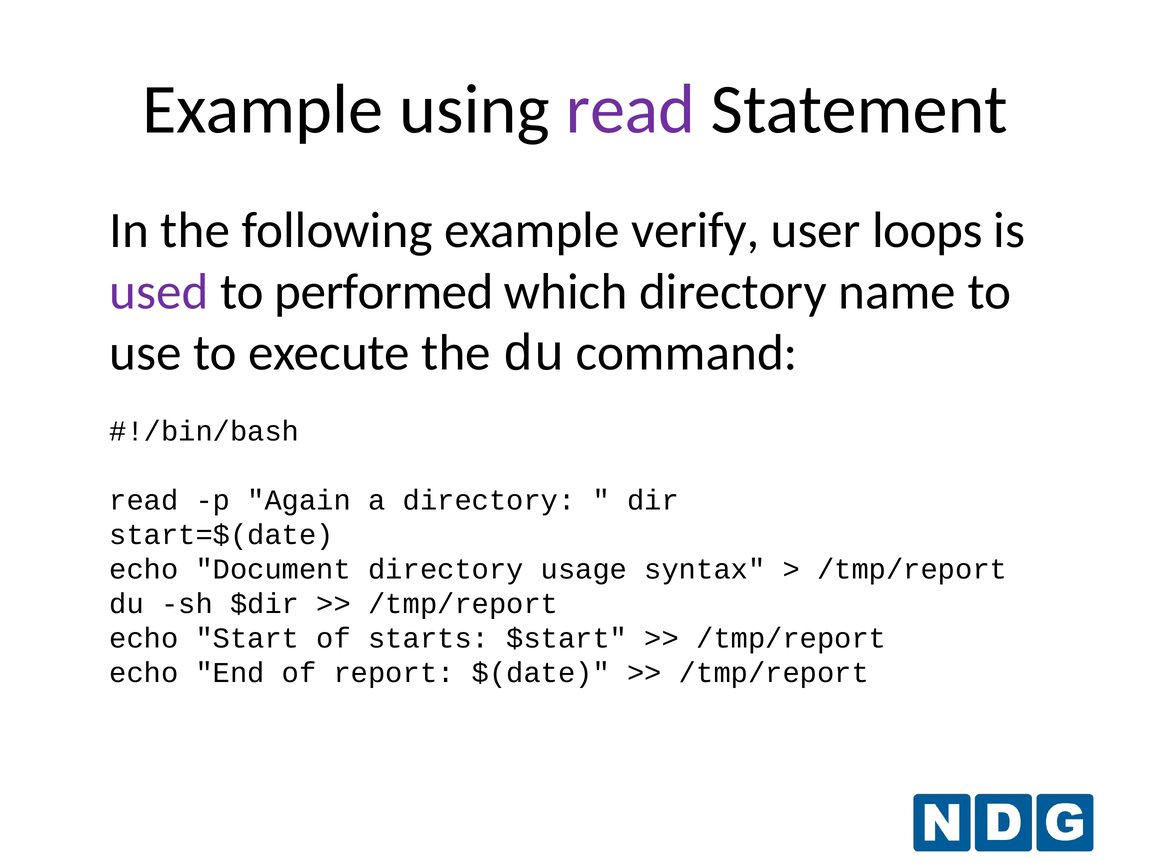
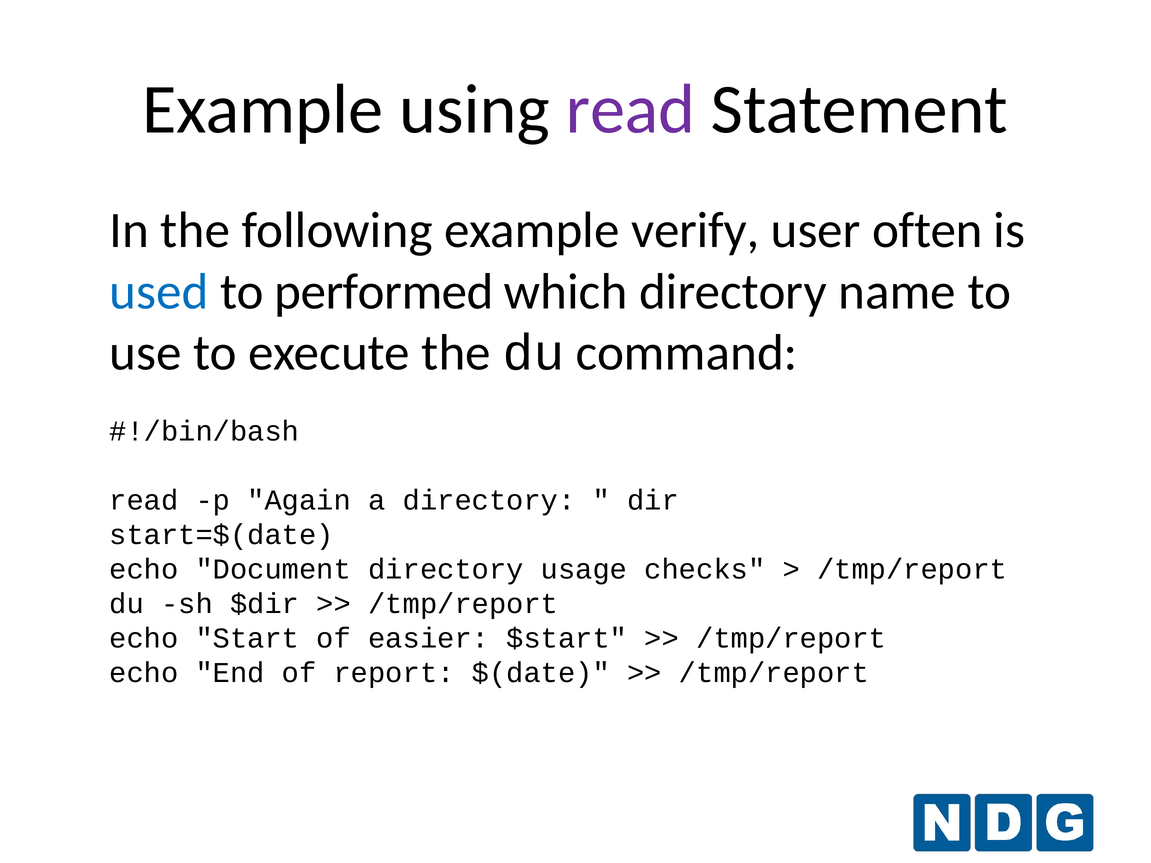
loops: loops -> often
used colour: purple -> blue
syntax: syntax -> checks
starts: starts -> easier
